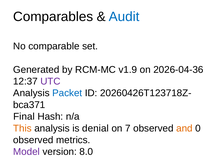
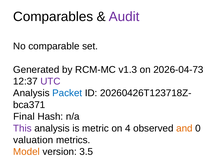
Audit colour: blue -> purple
v1.9: v1.9 -> v1.3
2026-04-36: 2026-04-36 -> 2026-04-73
This colour: orange -> purple
denial: denial -> metric
7: 7 -> 4
observed at (33, 140): observed -> valuation
Model colour: purple -> orange
8.0: 8.0 -> 3.5
